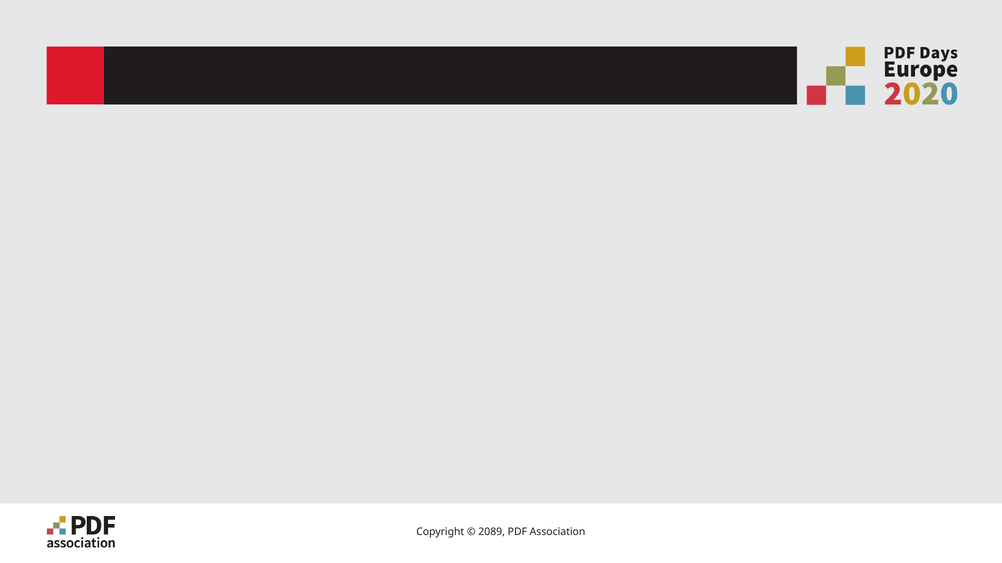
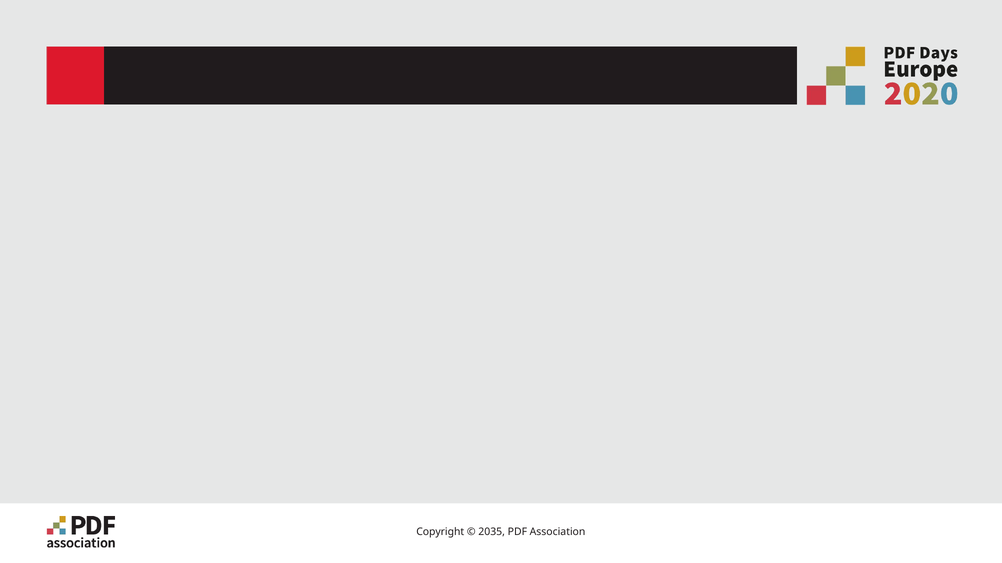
2089: 2089 -> 2035
